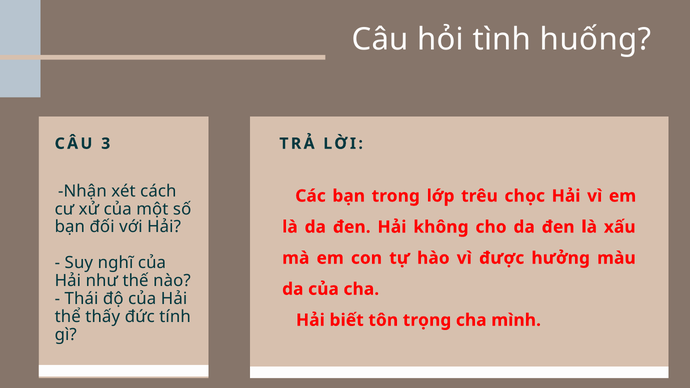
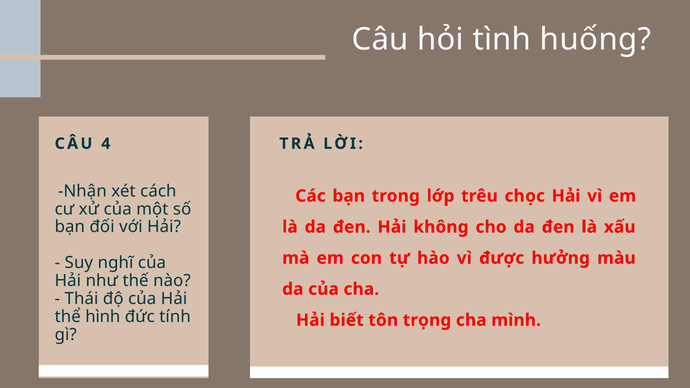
3: 3 -> 4
thấy: thấy -> hình
